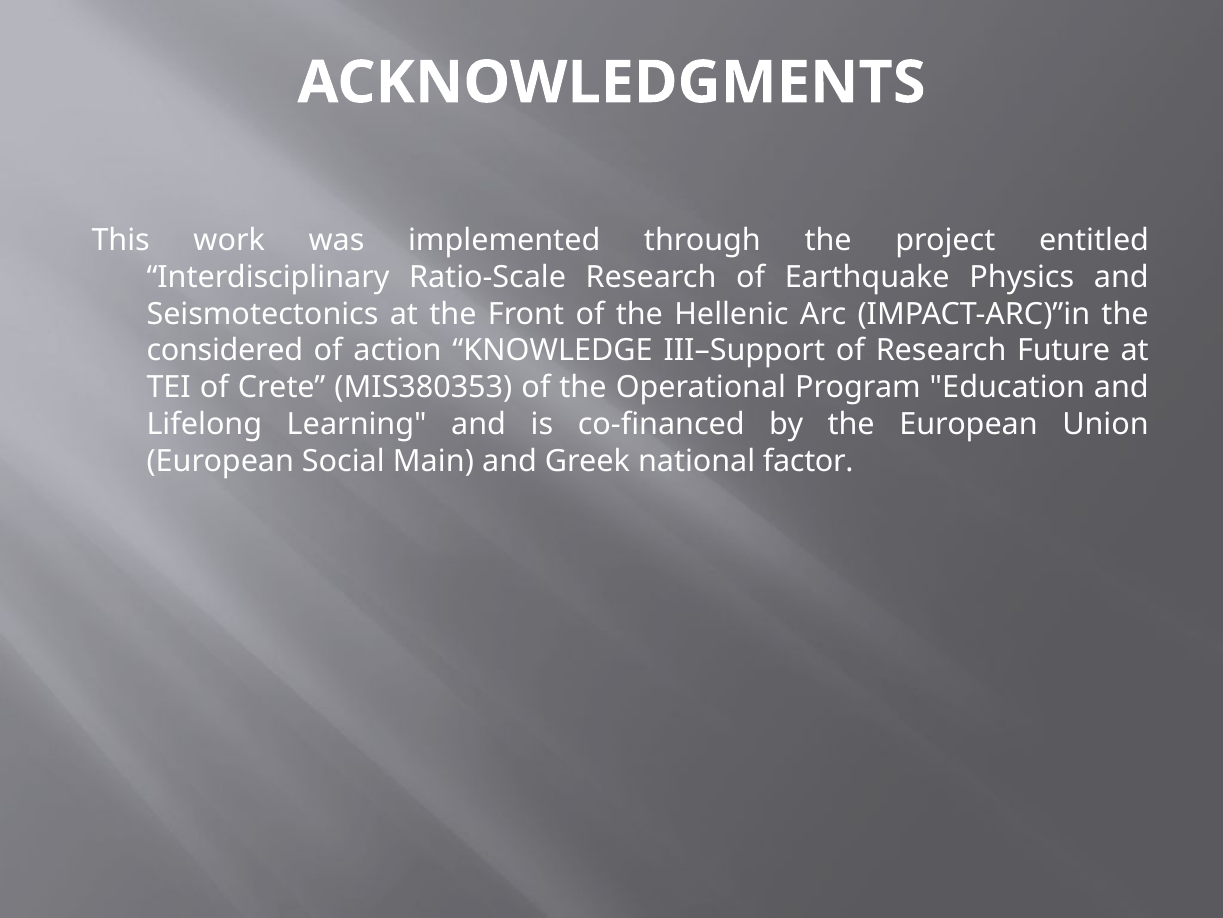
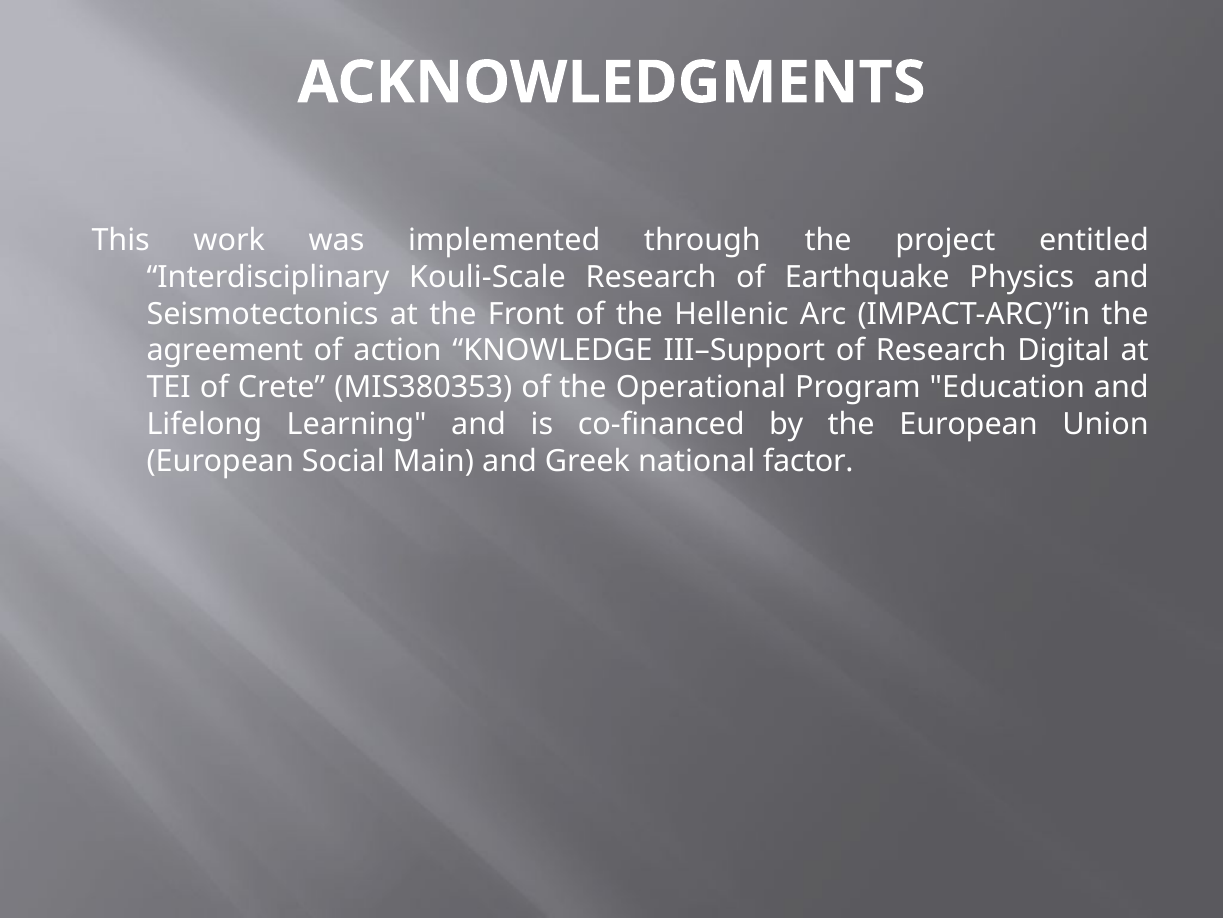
Ratio-Scale: Ratio-Scale -> Kouli-Scale
considered: considered -> agreement
Future: Future -> Digital
